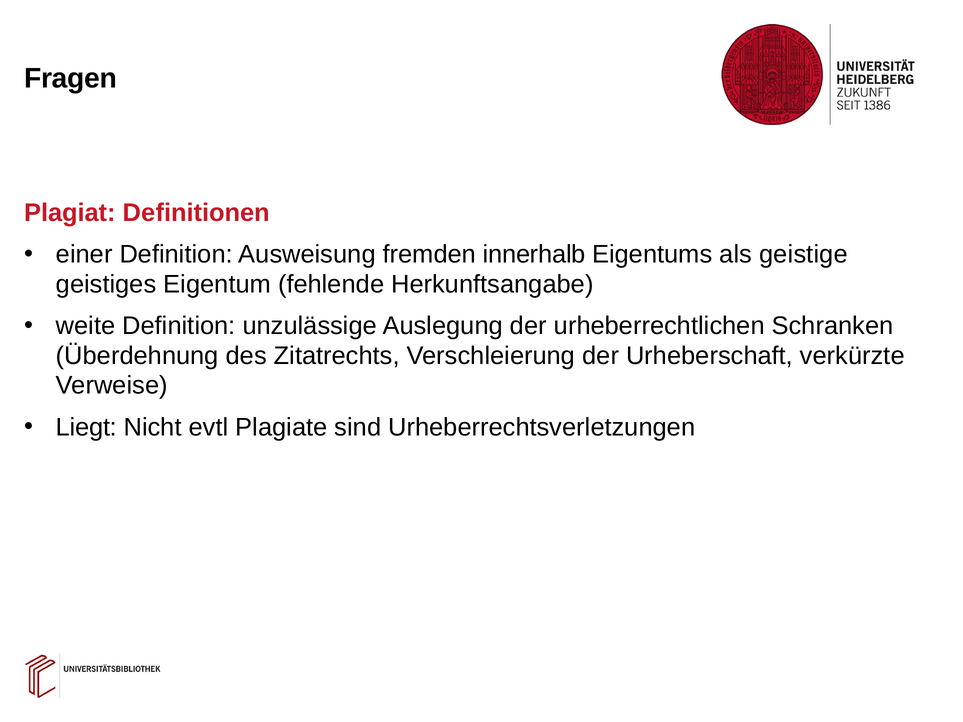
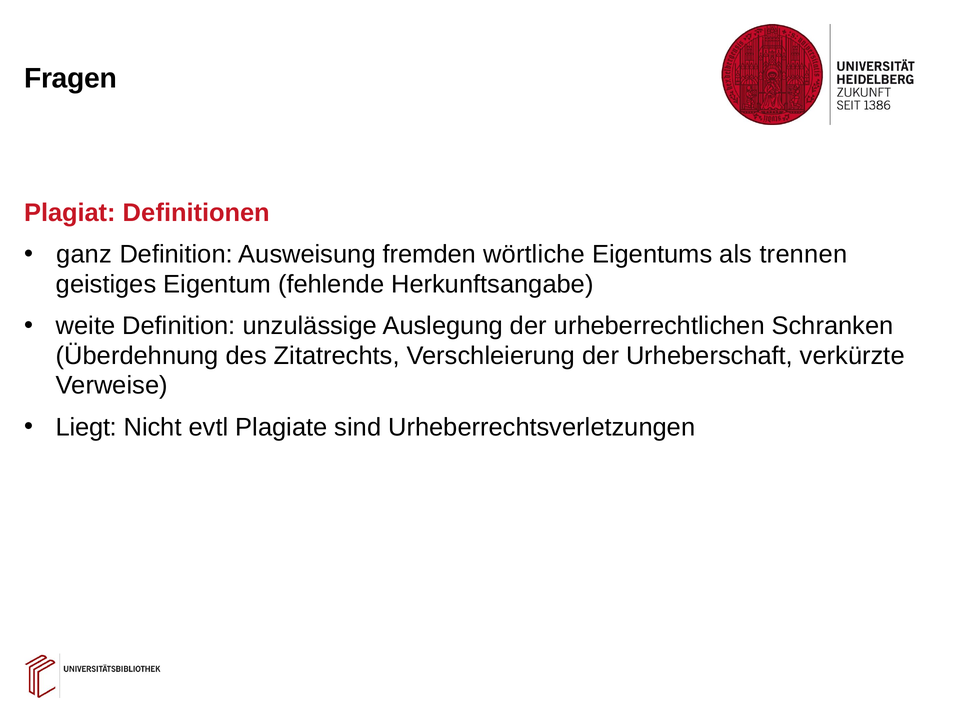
einer: einer -> ganz
innerhalb: innerhalb -> wörtliche
geistige: geistige -> trennen
